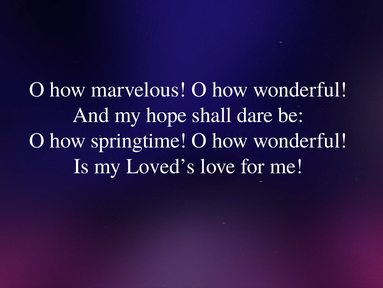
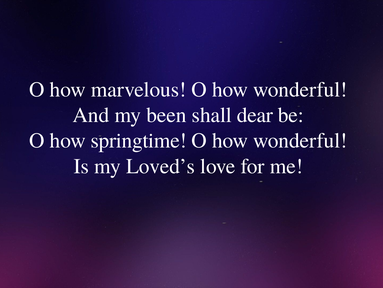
hope: hope -> been
dare: dare -> dear
